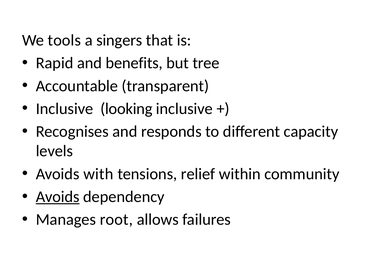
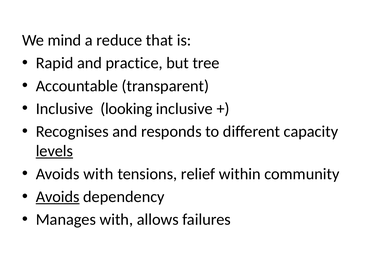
tools: tools -> mind
singers: singers -> reduce
benefits: benefits -> practice
levels underline: none -> present
Manages root: root -> with
